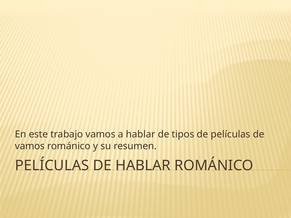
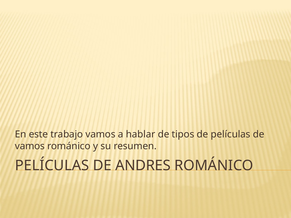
DE HABLAR: HABLAR -> ANDRES
